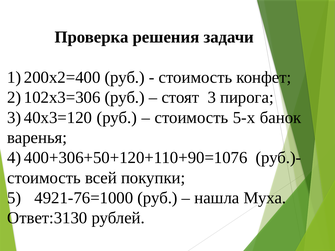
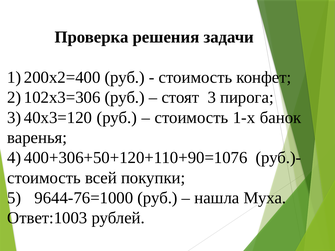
5-х: 5-х -> 1-х
4921-76=1000: 4921-76=1000 -> 9644-76=1000
Ответ:3130: Ответ:3130 -> Ответ:1003
